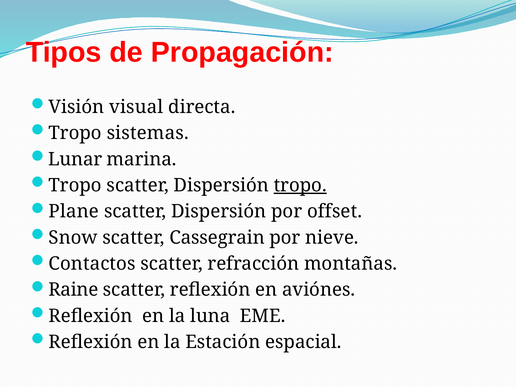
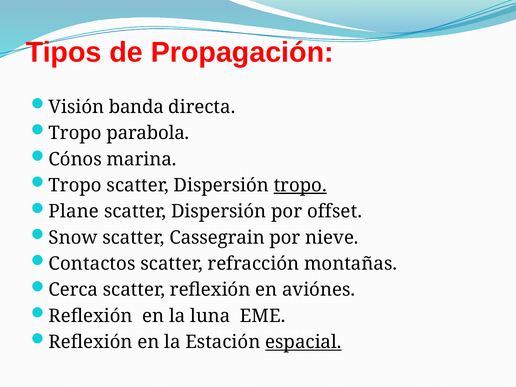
visual: visual -> banda
sistemas: sistemas -> parabola
Lunar: Lunar -> Cónos
Raine: Raine -> Cerca
espacial underline: none -> present
